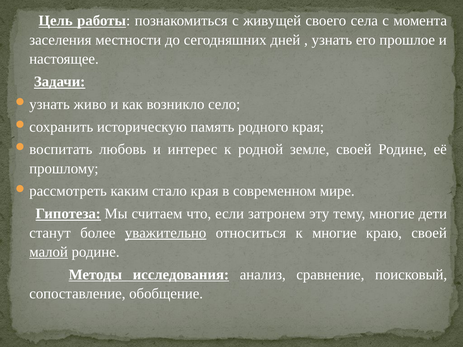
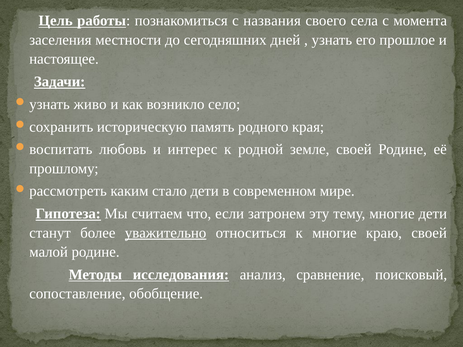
живущей: живущей -> названия
стало края: края -> дети
малой underline: present -> none
